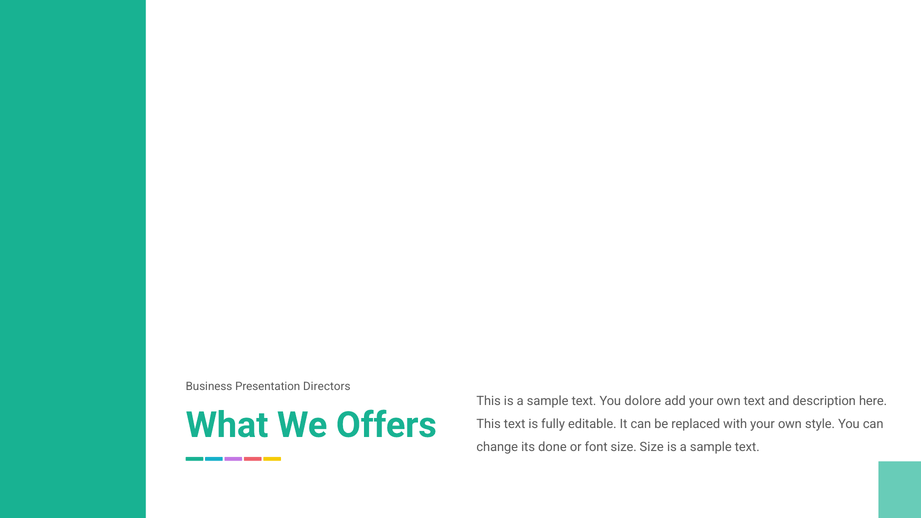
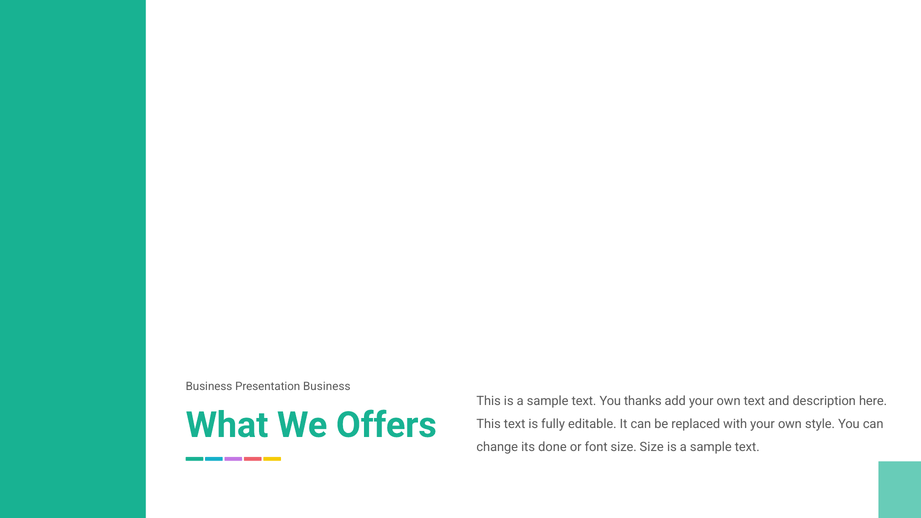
Presentation Directors: Directors -> Business
dolore: dolore -> thanks
